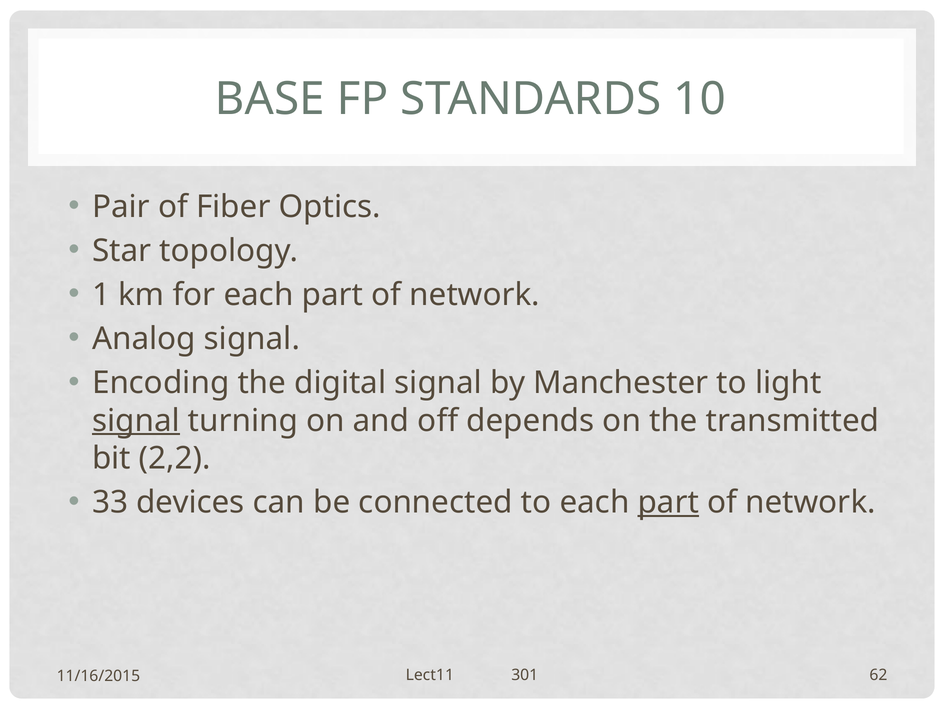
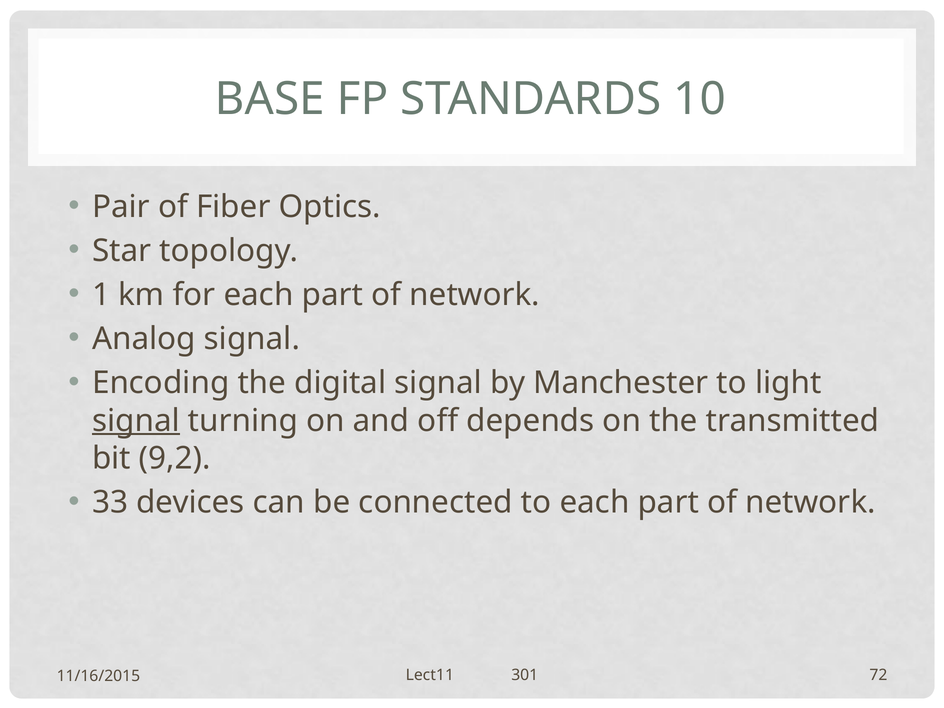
2,2: 2,2 -> 9,2
part at (668, 502) underline: present -> none
62: 62 -> 72
